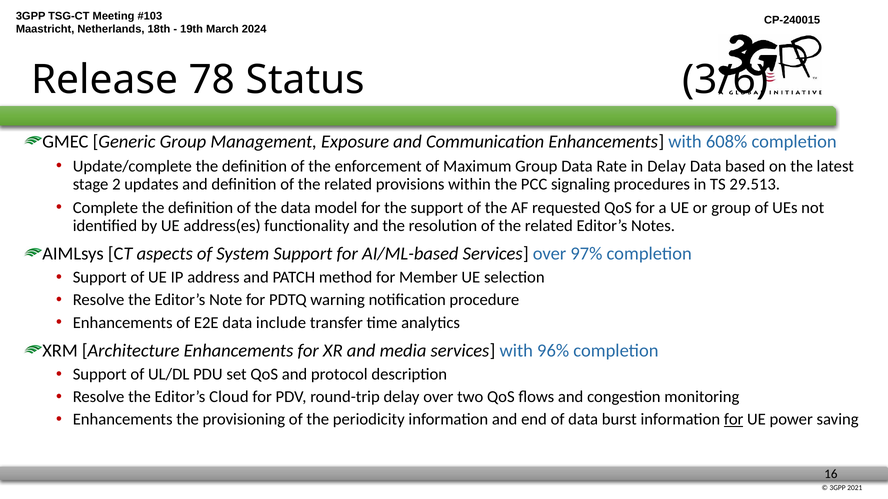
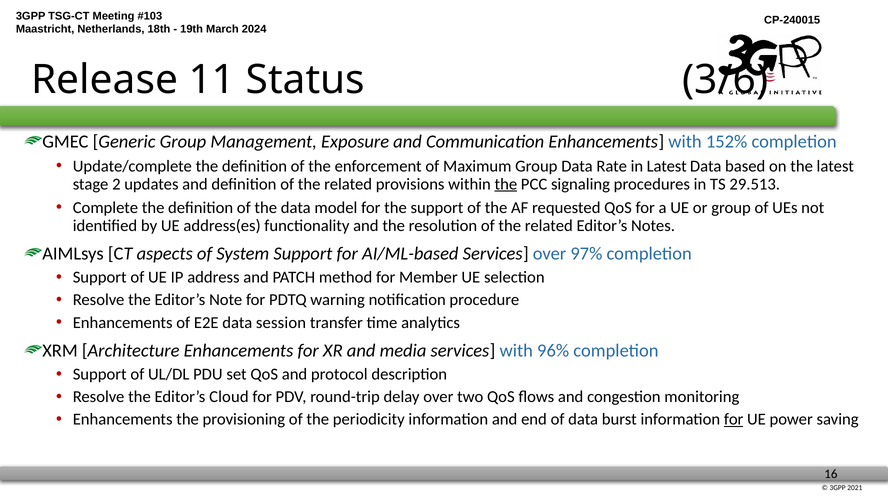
78: 78 -> 11
608%: 608% -> 152%
in Delay: Delay -> Latest
the at (506, 184) underline: none -> present
include: include -> session
